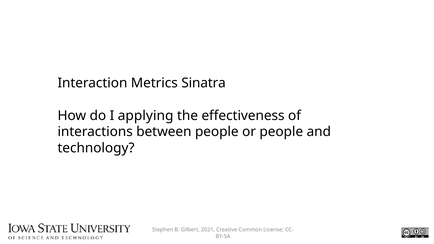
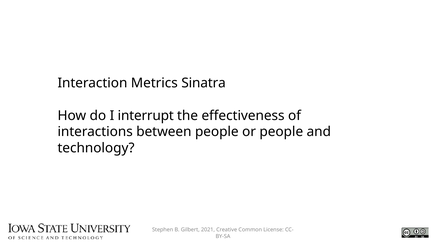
applying: applying -> interrupt
